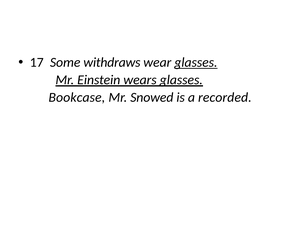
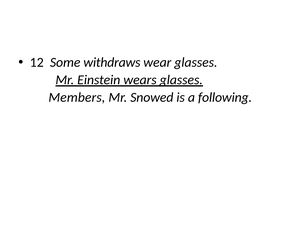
17: 17 -> 12
glasses at (196, 63) underline: present -> none
Bookcase: Bookcase -> Members
recorded: recorded -> following
